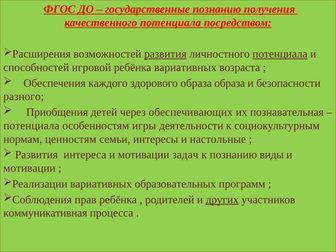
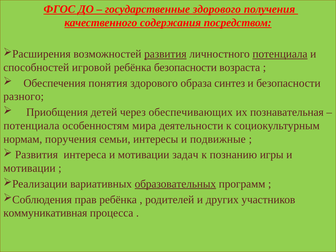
государственные познанию: познанию -> здорового
качественного потенциала: потенциала -> содержания
ребёнка вариативных: вариативных -> безопасности
каждого: каждого -> понятия
образа образа: образа -> синтез
игры: игры -> мира
ценностям: ценностям -> поручения
настольные: настольные -> подвижные
виды: виды -> игры
образовательных underline: none -> present
других underline: present -> none
